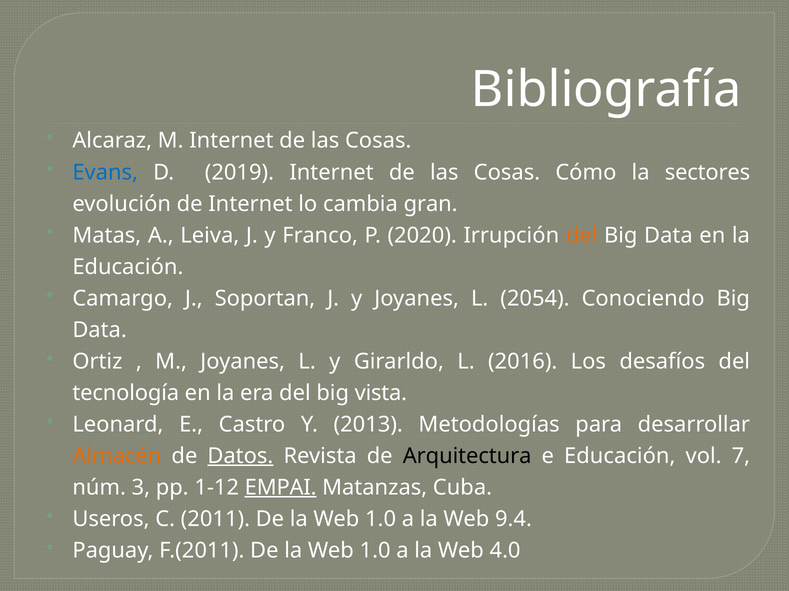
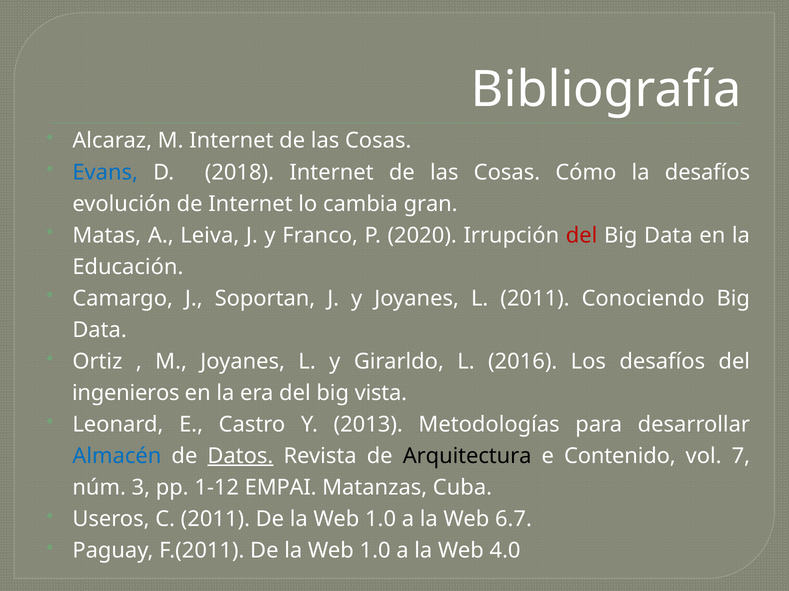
2019: 2019 -> 2018
la sectores: sectores -> desafíos
del at (582, 236) colour: orange -> red
L 2054: 2054 -> 2011
tecnología: tecnología -> ingenieros
Almacén colour: orange -> blue
e Educación: Educación -> Contenido
EMPAI underline: present -> none
9.4: 9.4 -> 6.7
